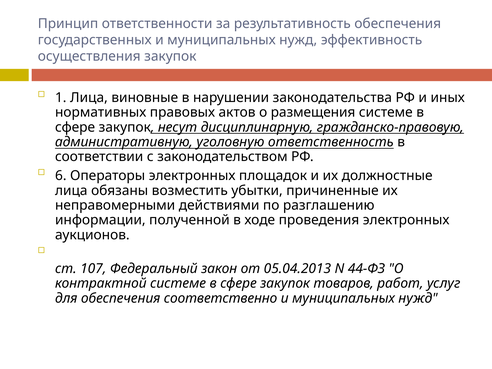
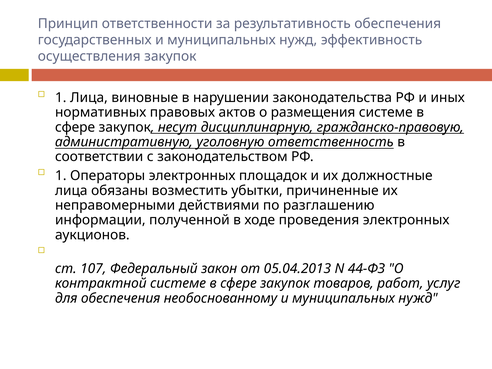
6 at (61, 176): 6 -> 1
соответственно: соответственно -> необоснованному
